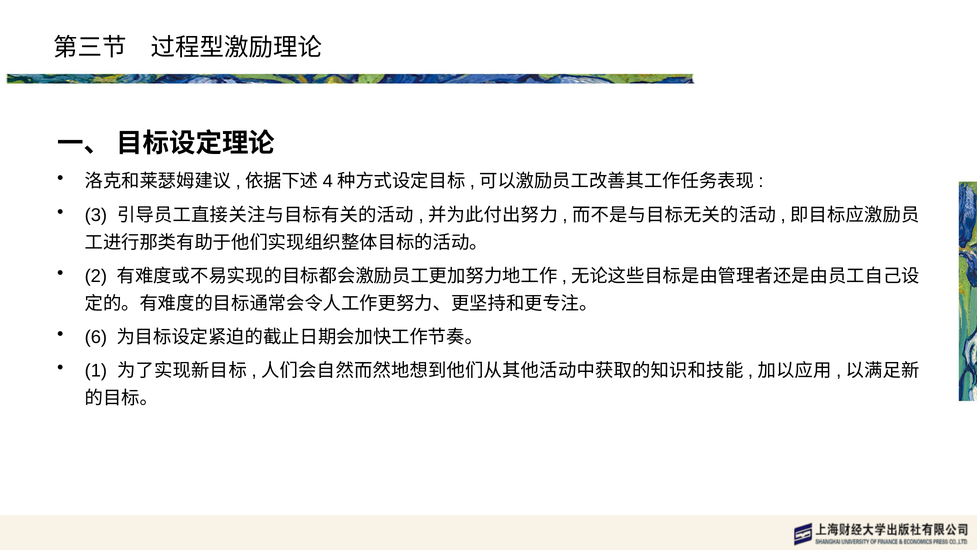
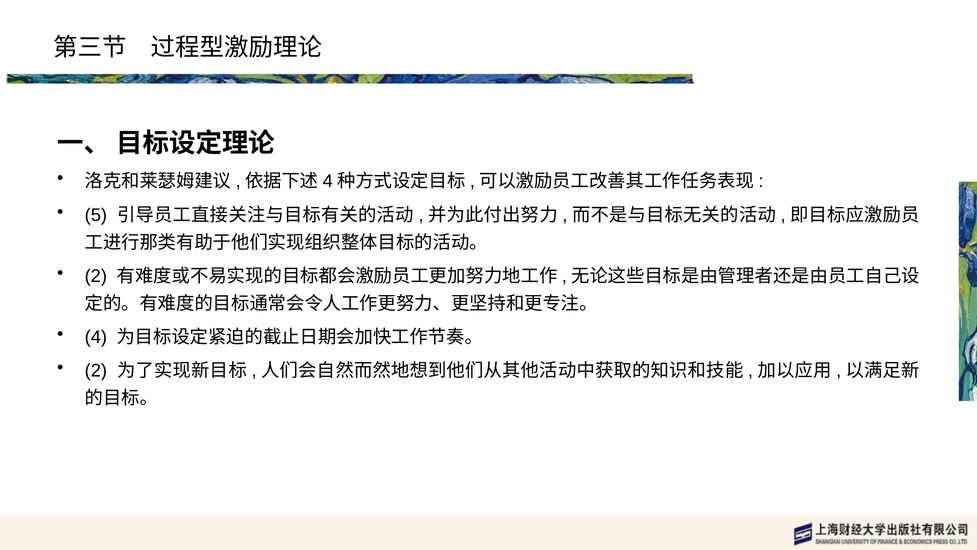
3: 3 -> 5
6: 6 -> 4
1 at (96, 371): 1 -> 2
